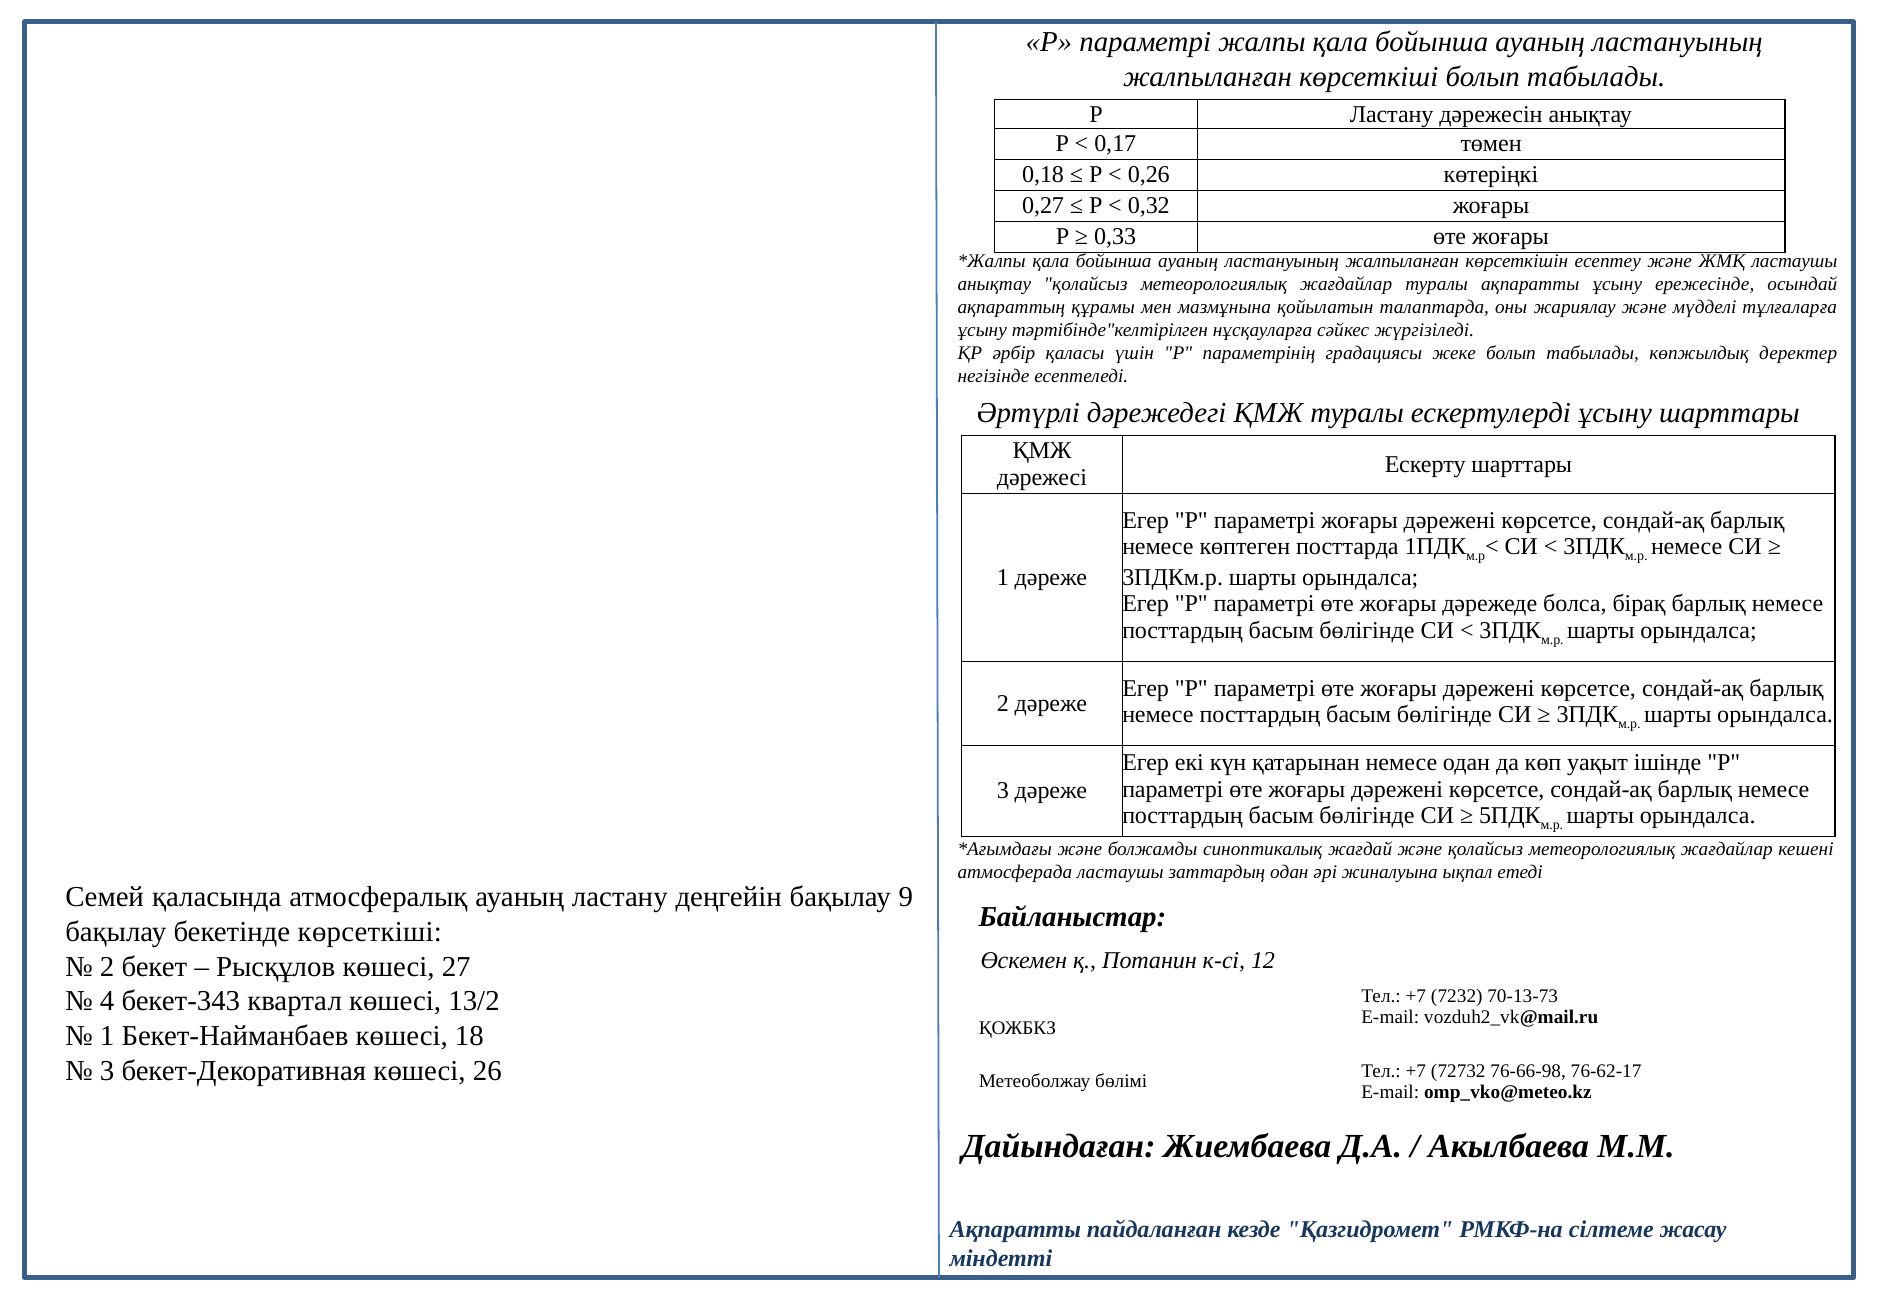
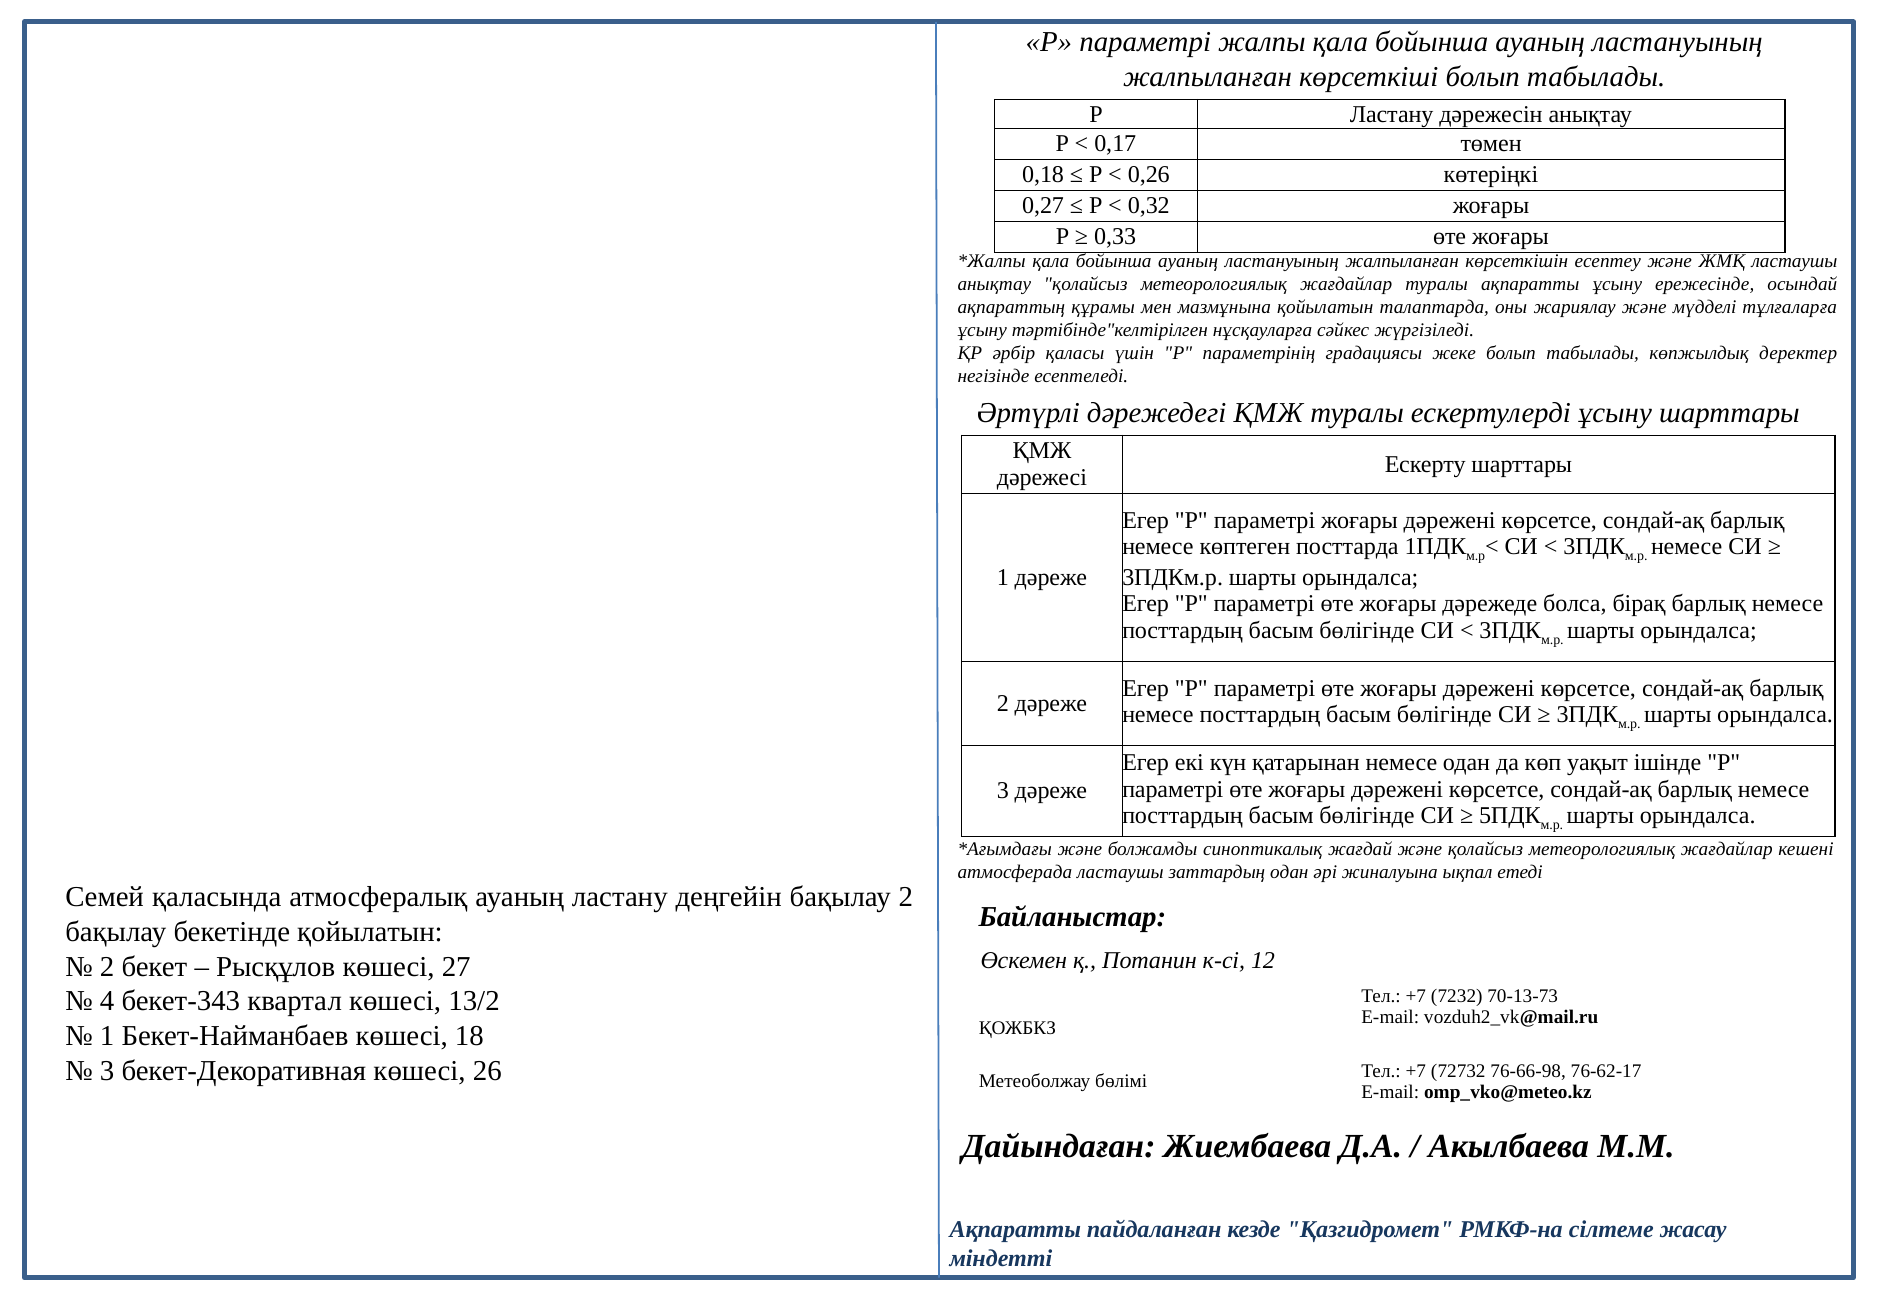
бақылау 9: 9 -> 2
бекетінде көрсеткіші: көрсеткіші -> қойылатын
